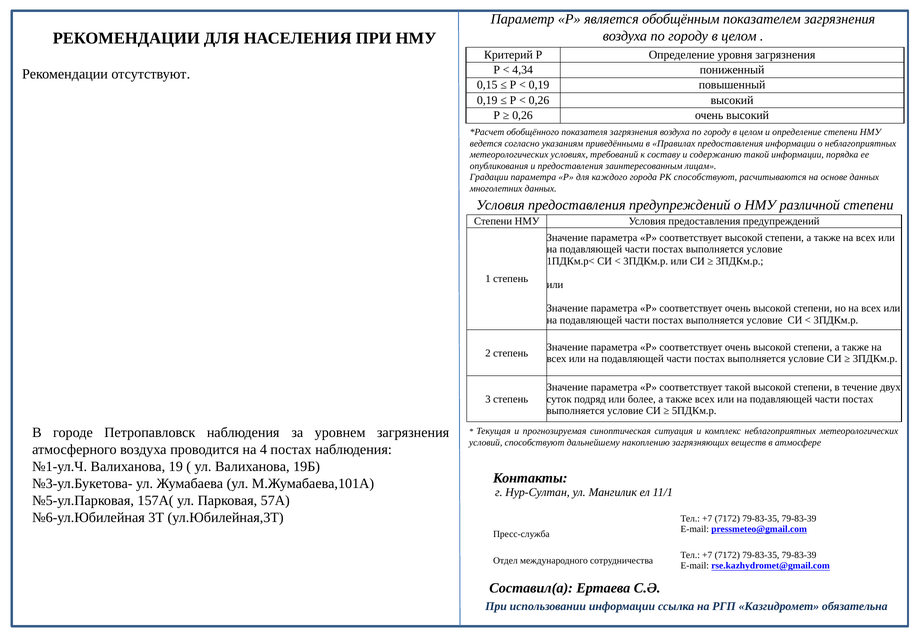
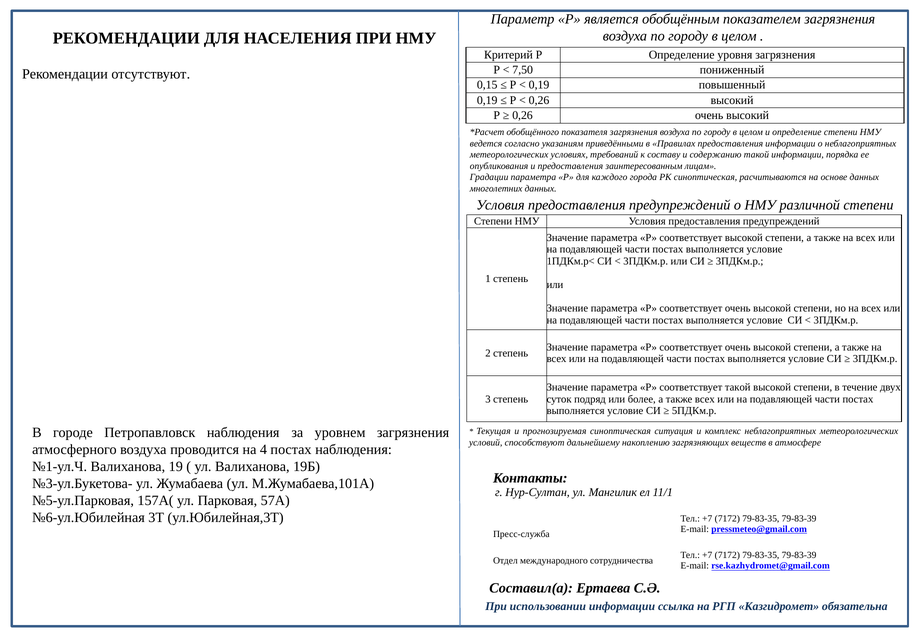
4,34: 4,34 -> 7,50
РК способствуют: способствуют -> синоптическая
